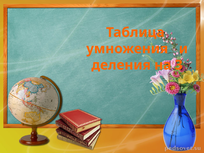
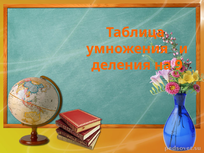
3: 3 -> 9
